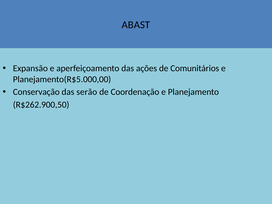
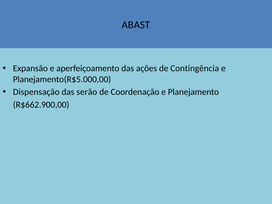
Comunitários: Comunitários -> Contingência
Conservação: Conservação -> Dispensação
R$262.900,50: R$262.900,50 -> R$662.900,00
